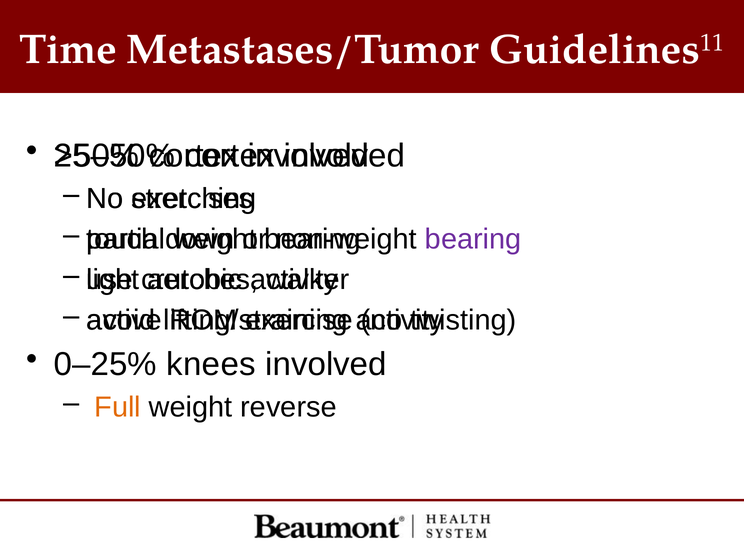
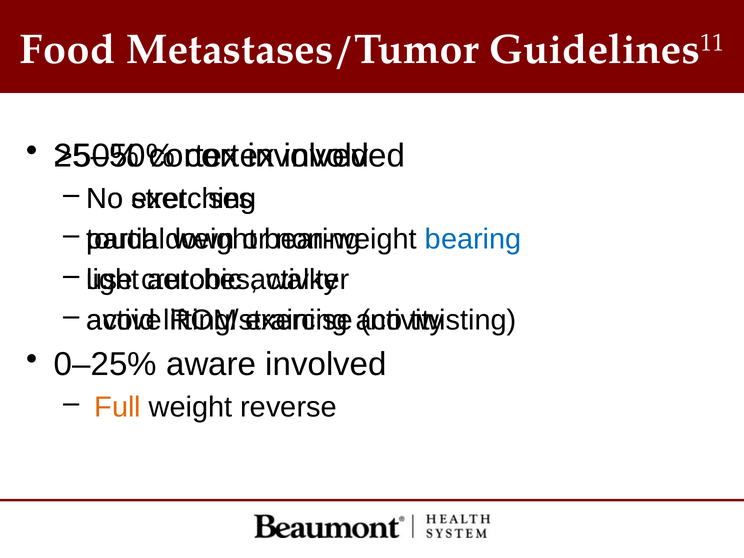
Time: Time -> Food
bearing at (473, 239) colour: purple -> blue
knees: knees -> aware
